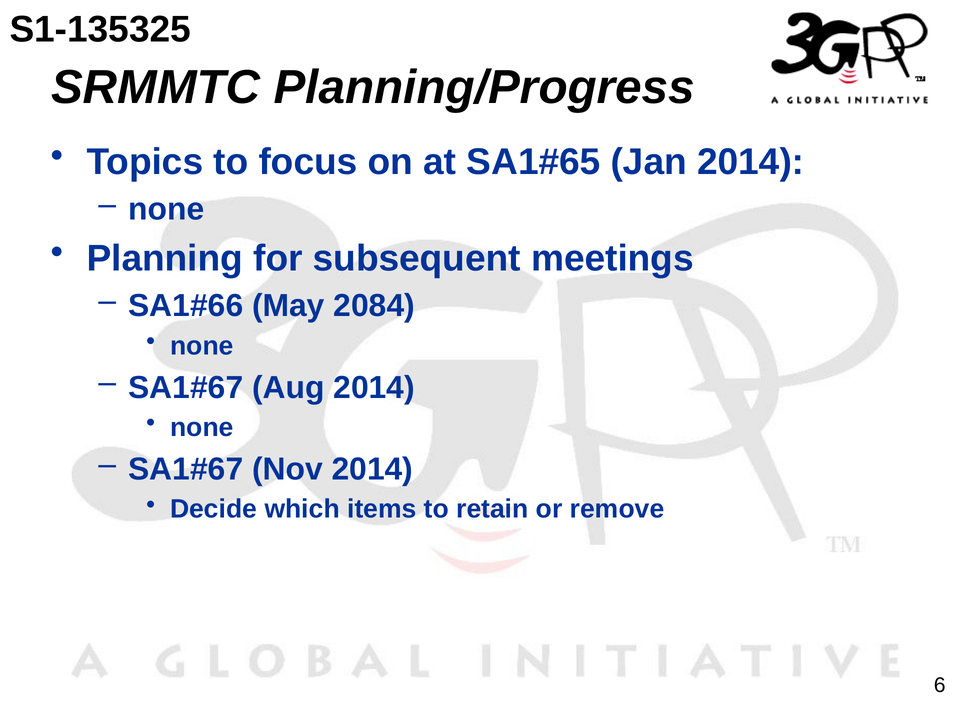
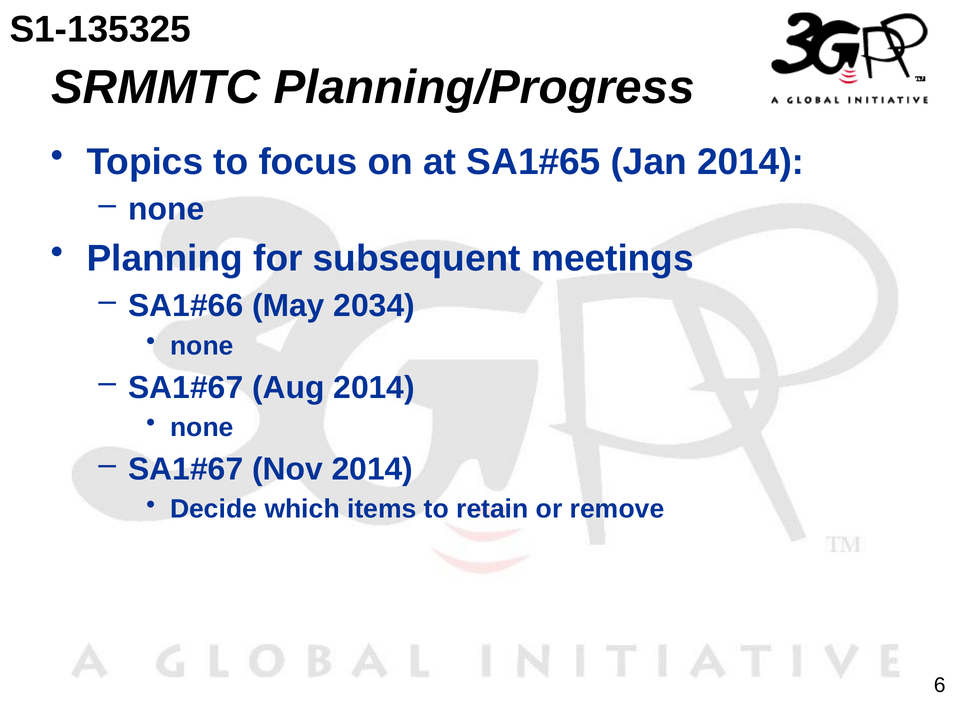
2084: 2084 -> 2034
